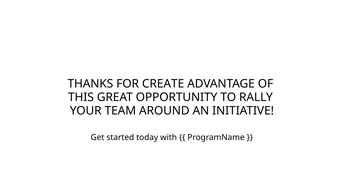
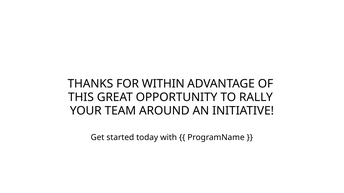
CREATE: CREATE -> WITHIN
